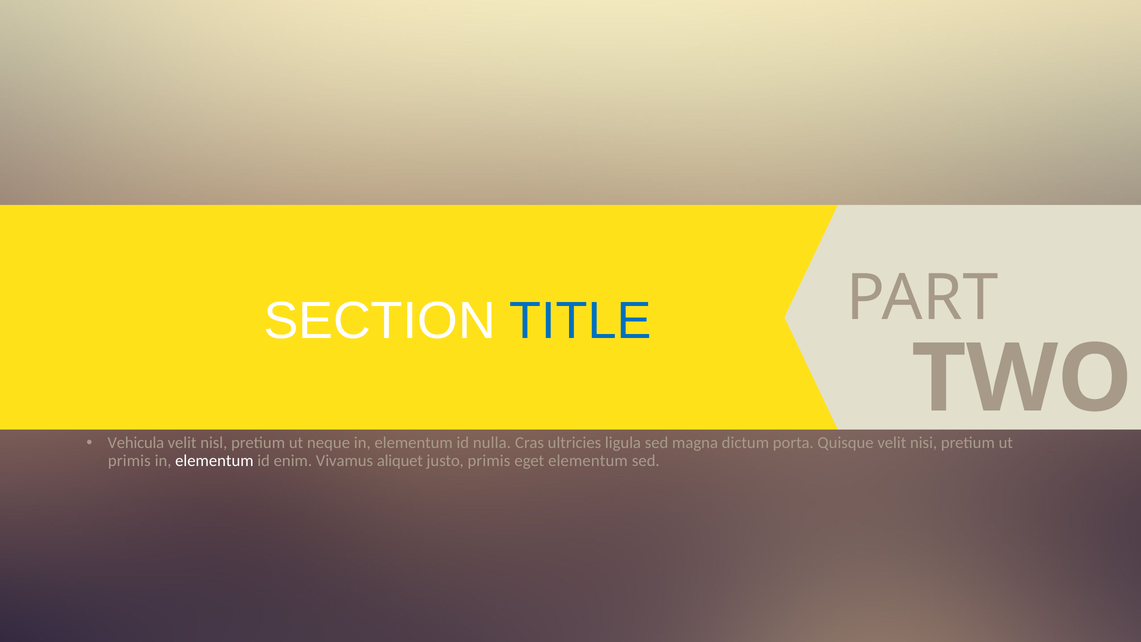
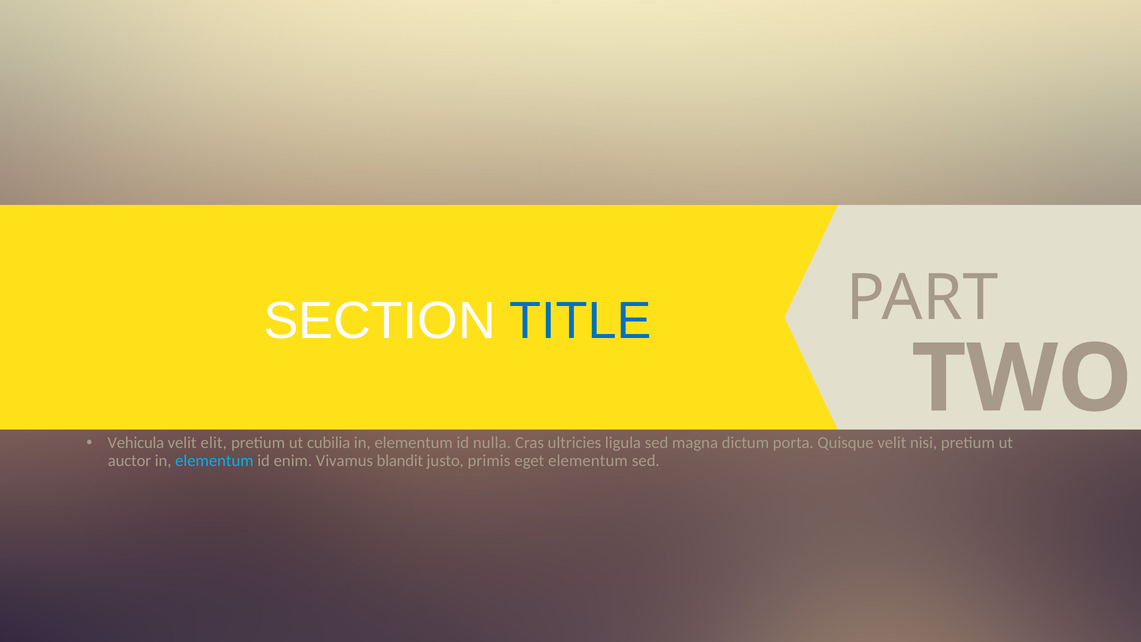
nisl: nisl -> elit
neque: neque -> cubilia
primis at (129, 461): primis -> auctor
elementum at (214, 461) colour: white -> light blue
aliquet: aliquet -> blandit
